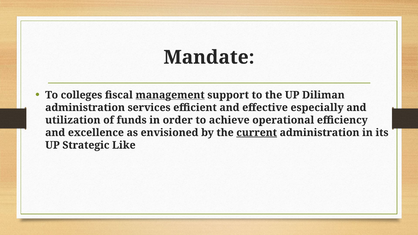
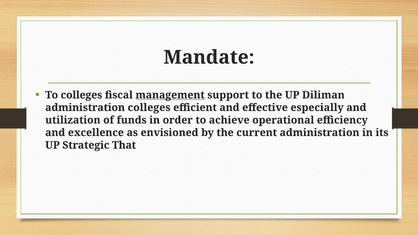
administration services: services -> colleges
current underline: present -> none
Like: Like -> That
